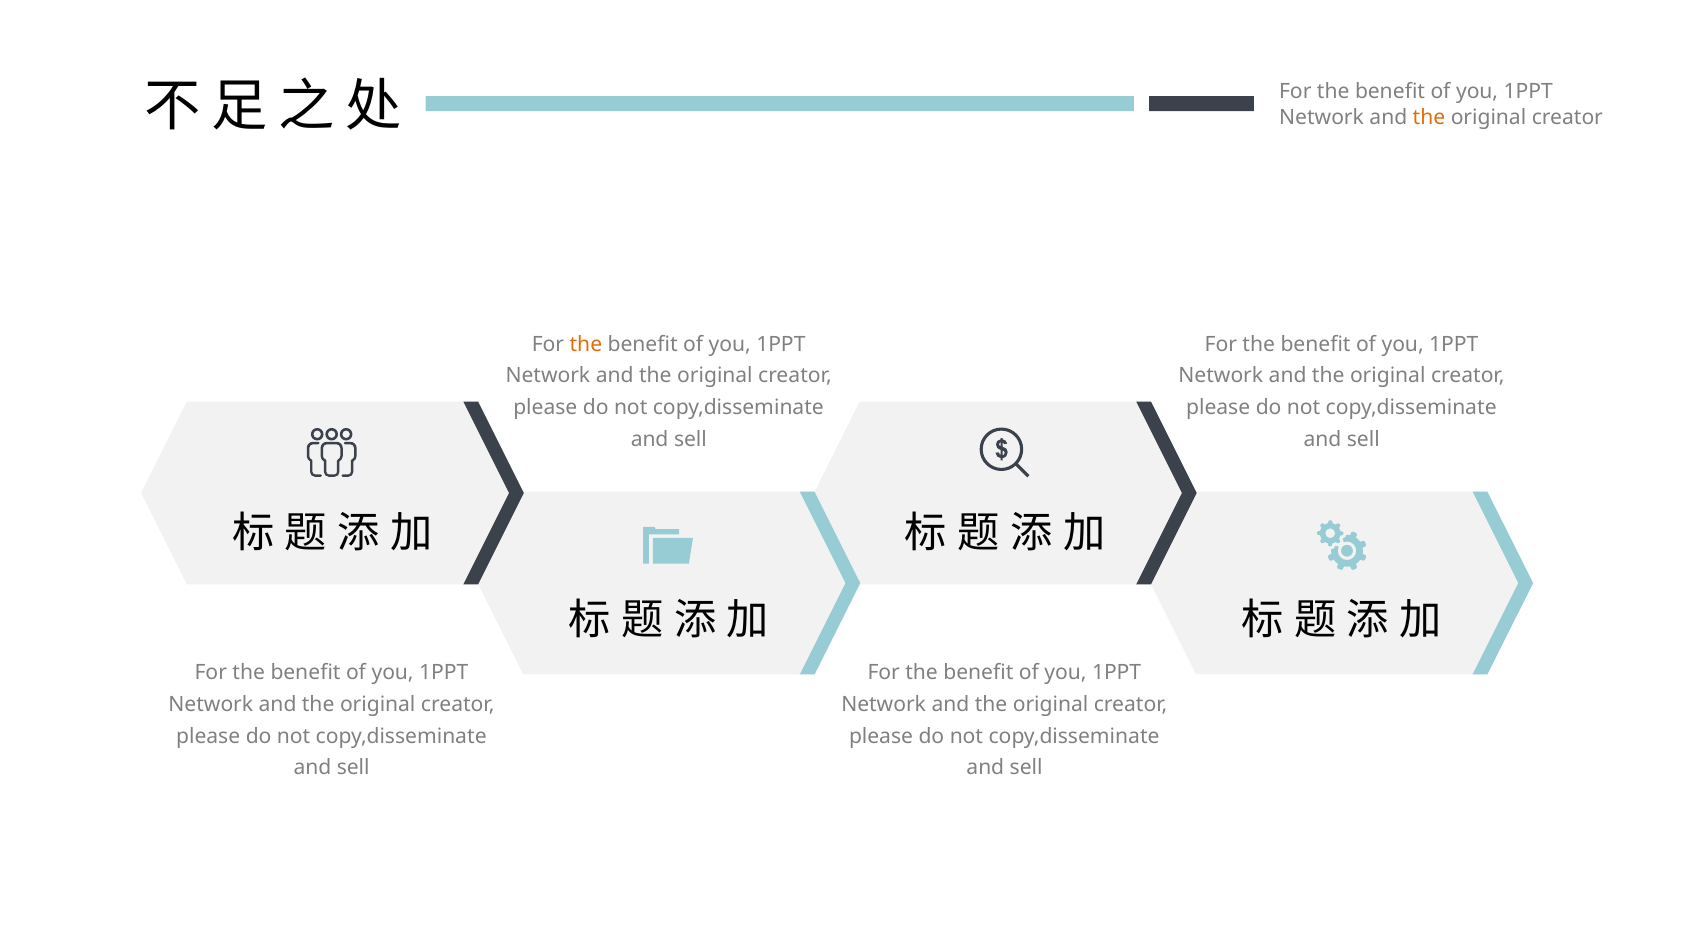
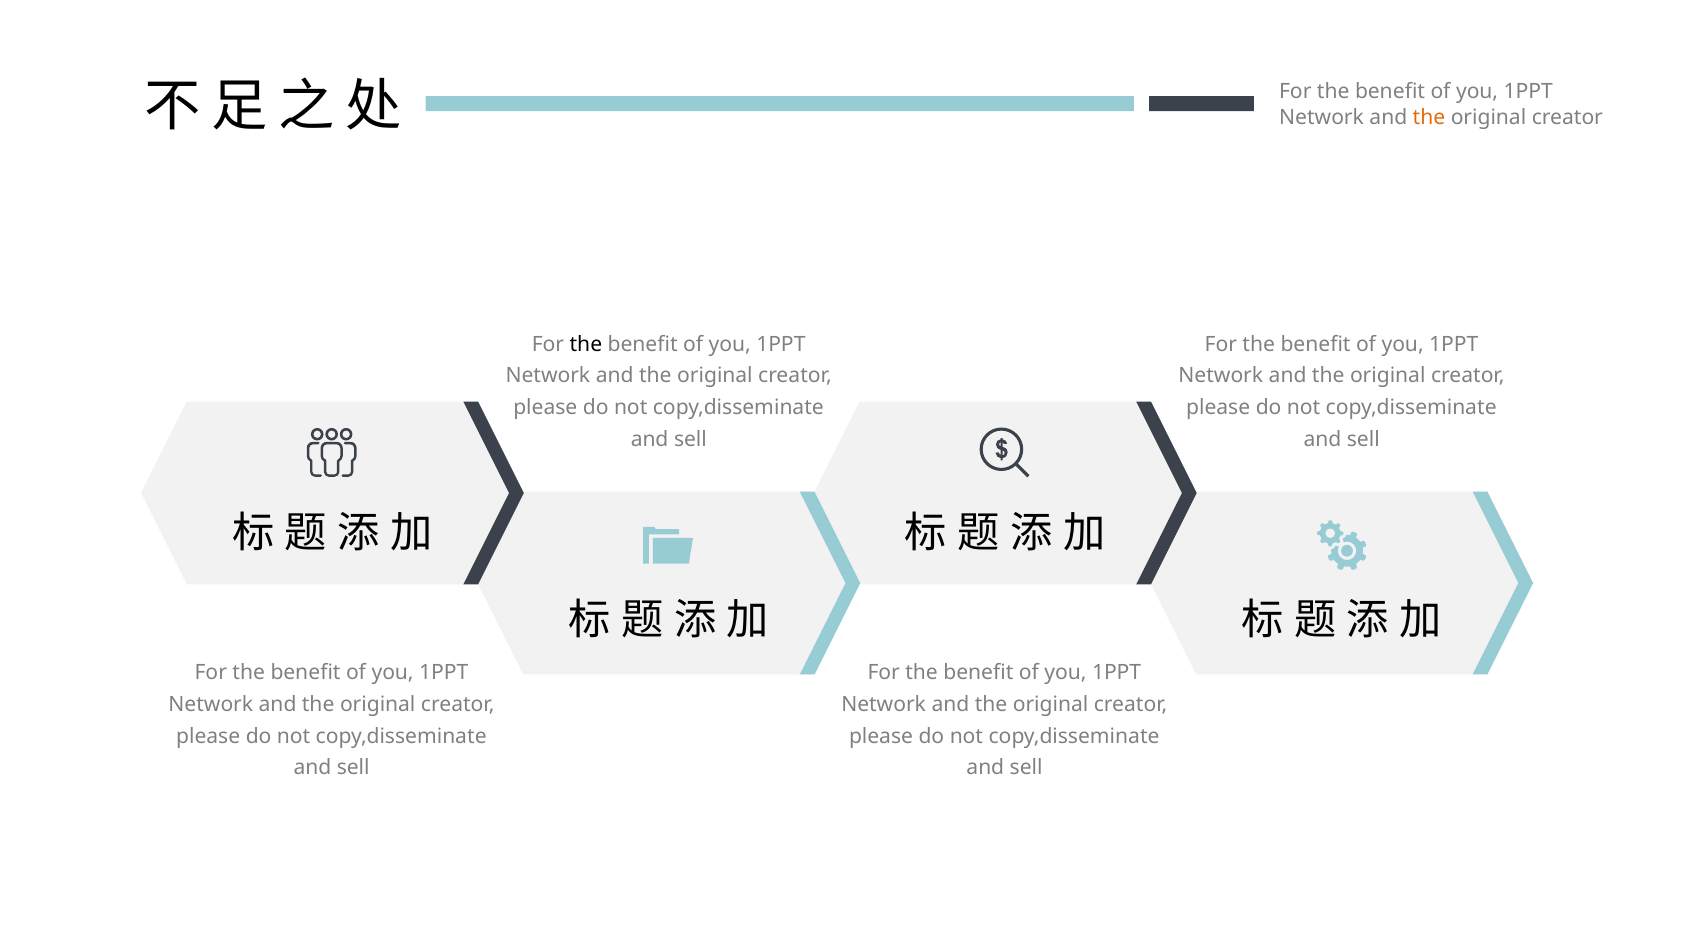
the at (586, 344) colour: orange -> black
